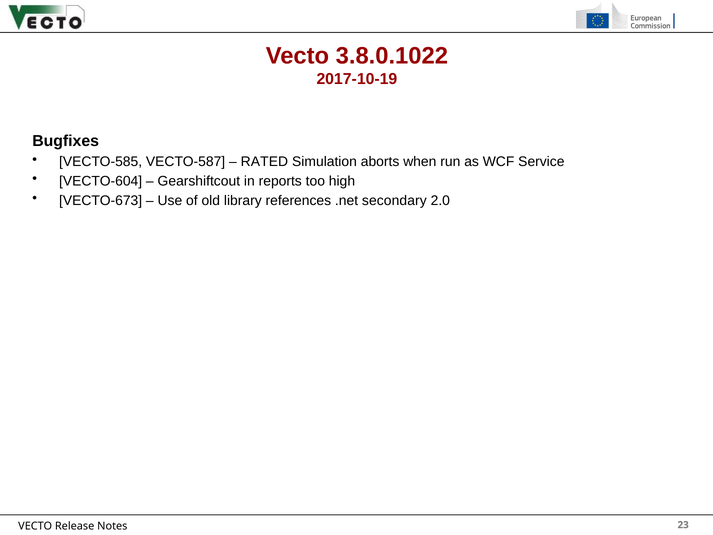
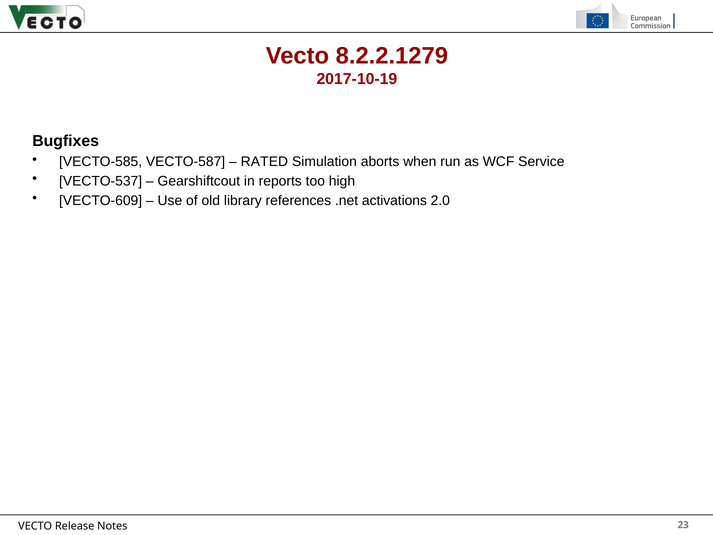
3.8.0.1022: 3.8.0.1022 -> 8.2.2.1279
VECTO-604: VECTO-604 -> VECTO-537
VECTO-673: VECTO-673 -> VECTO-609
secondary: secondary -> activations
